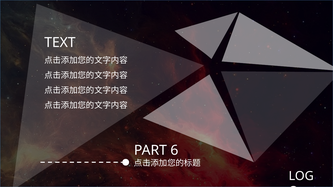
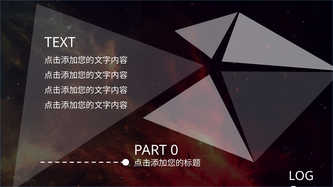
6: 6 -> 0
